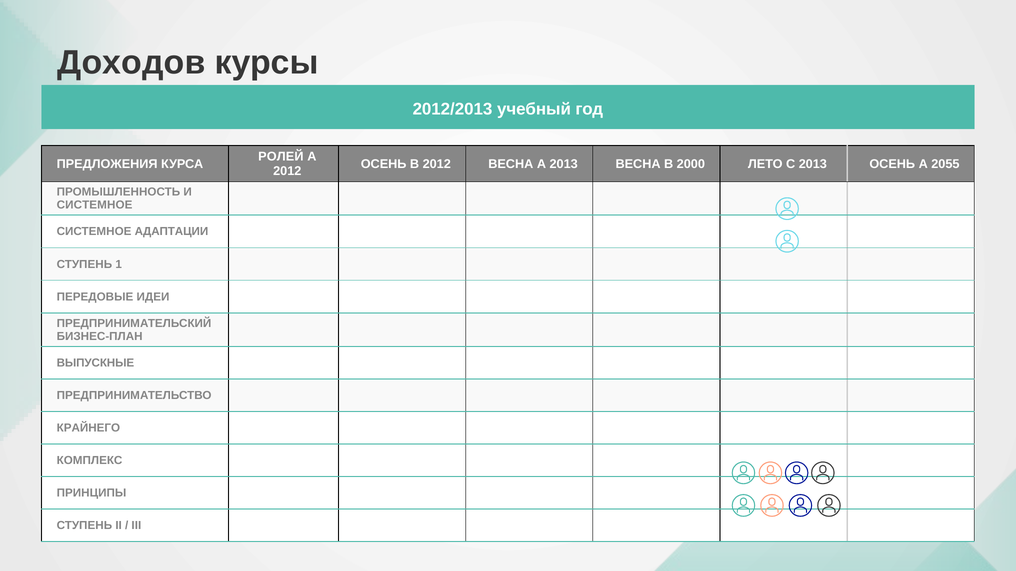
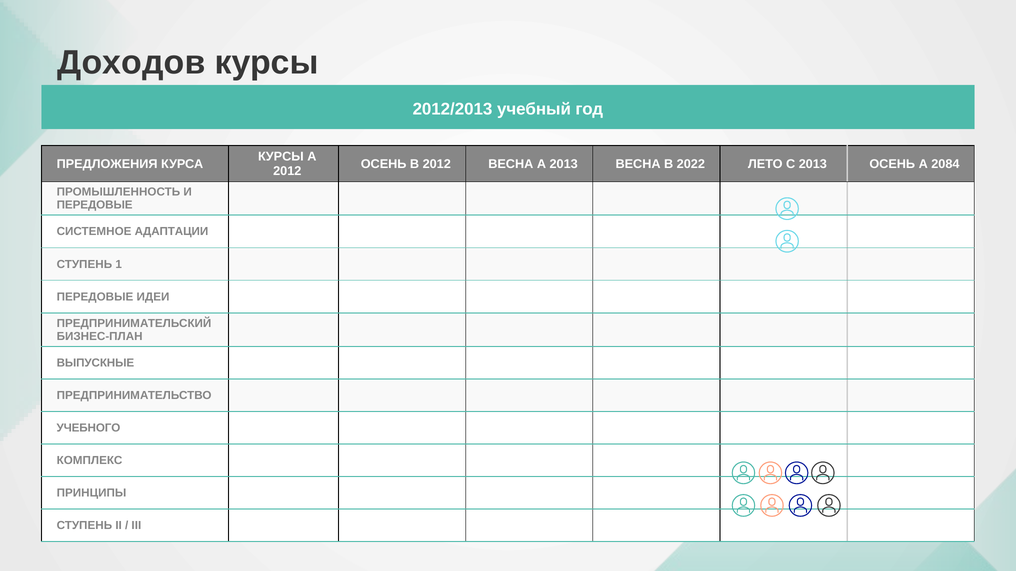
РОЛЕЙ at (281, 157): РОЛЕЙ -> КУРСЫ
2000: 2000 -> 2022
2055: 2055 -> 2084
СИСТЕМНОЕ at (95, 205): СИСТЕМНОЕ -> ПЕРЕДОВЫЕ
КРАЙНЕГО: КРАЙНЕГО -> УЧЕБНОГО
